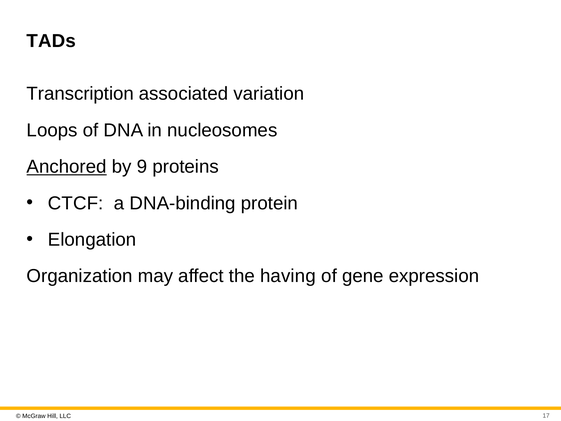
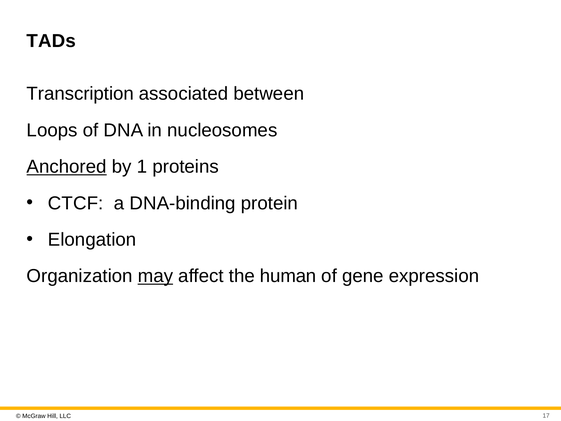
variation: variation -> between
9: 9 -> 1
may underline: none -> present
having: having -> human
